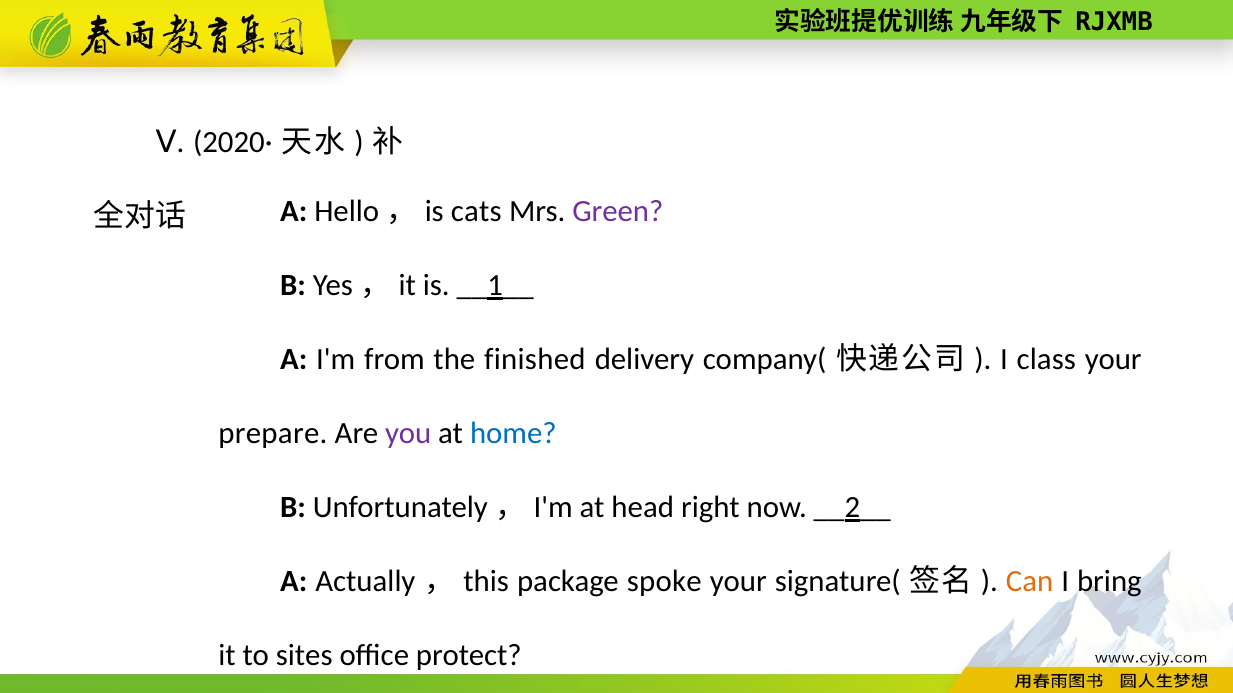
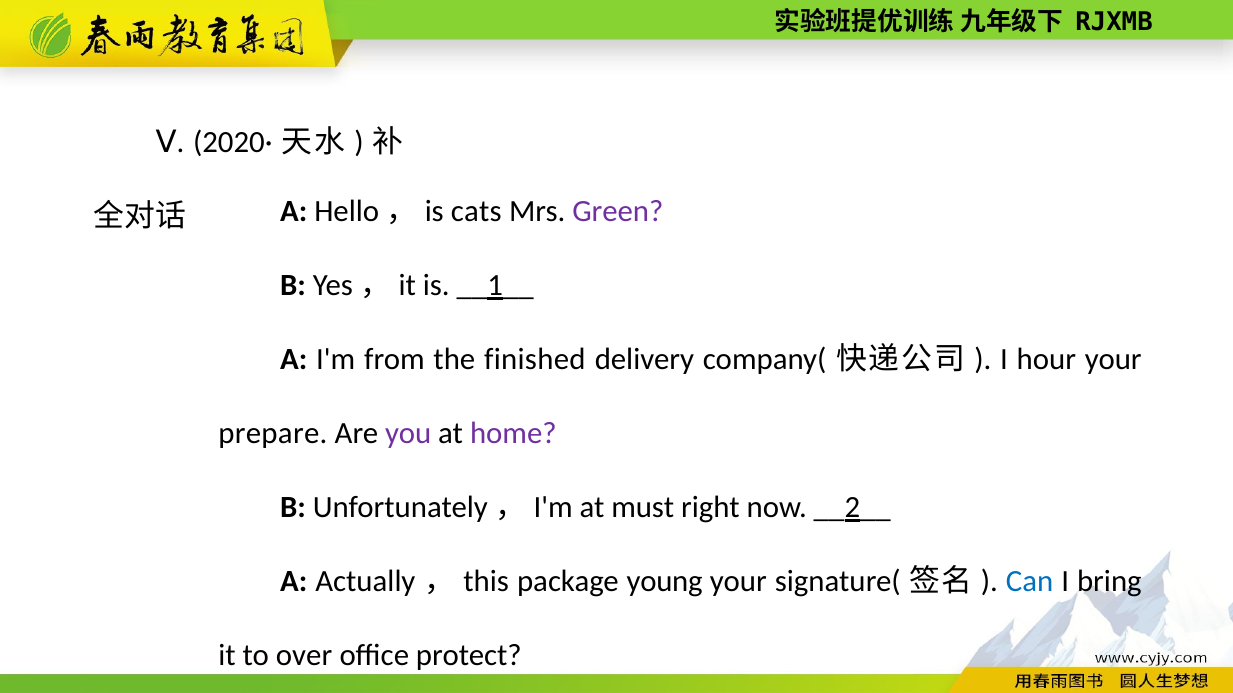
class: class -> hour
home colour: blue -> purple
head: head -> must
spoke: spoke -> young
Can colour: orange -> blue
sites: sites -> over
